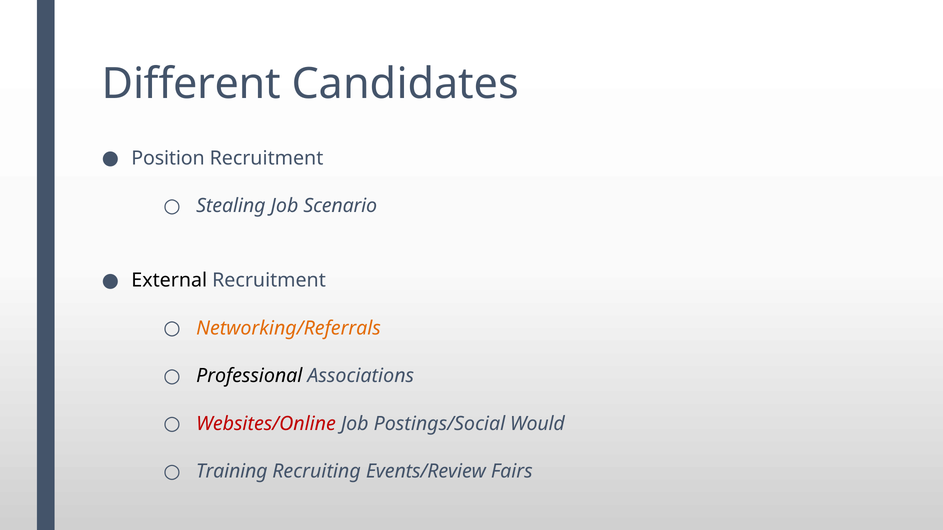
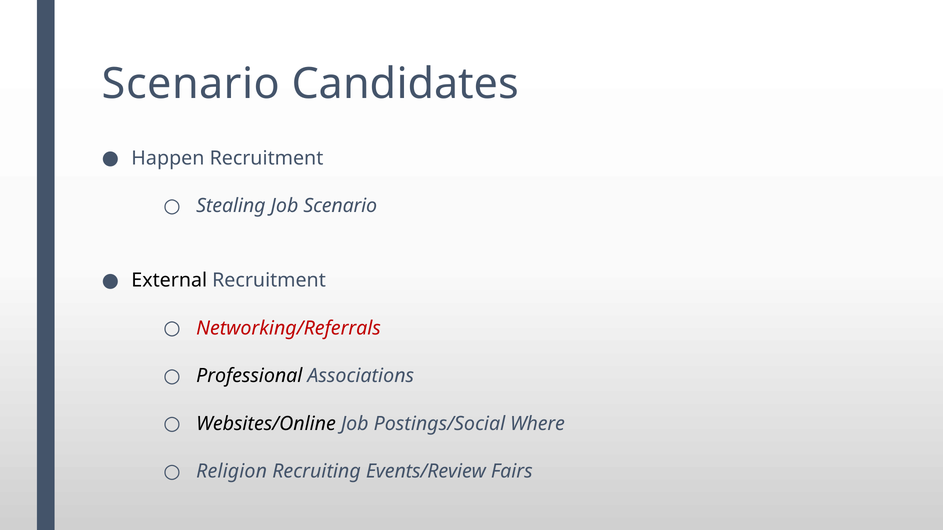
Different at (191, 84): Different -> Scenario
Position: Position -> Happen
Networking/Referrals colour: orange -> red
Websites/Online colour: red -> black
Would: Would -> Where
Training: Training -> Religion
